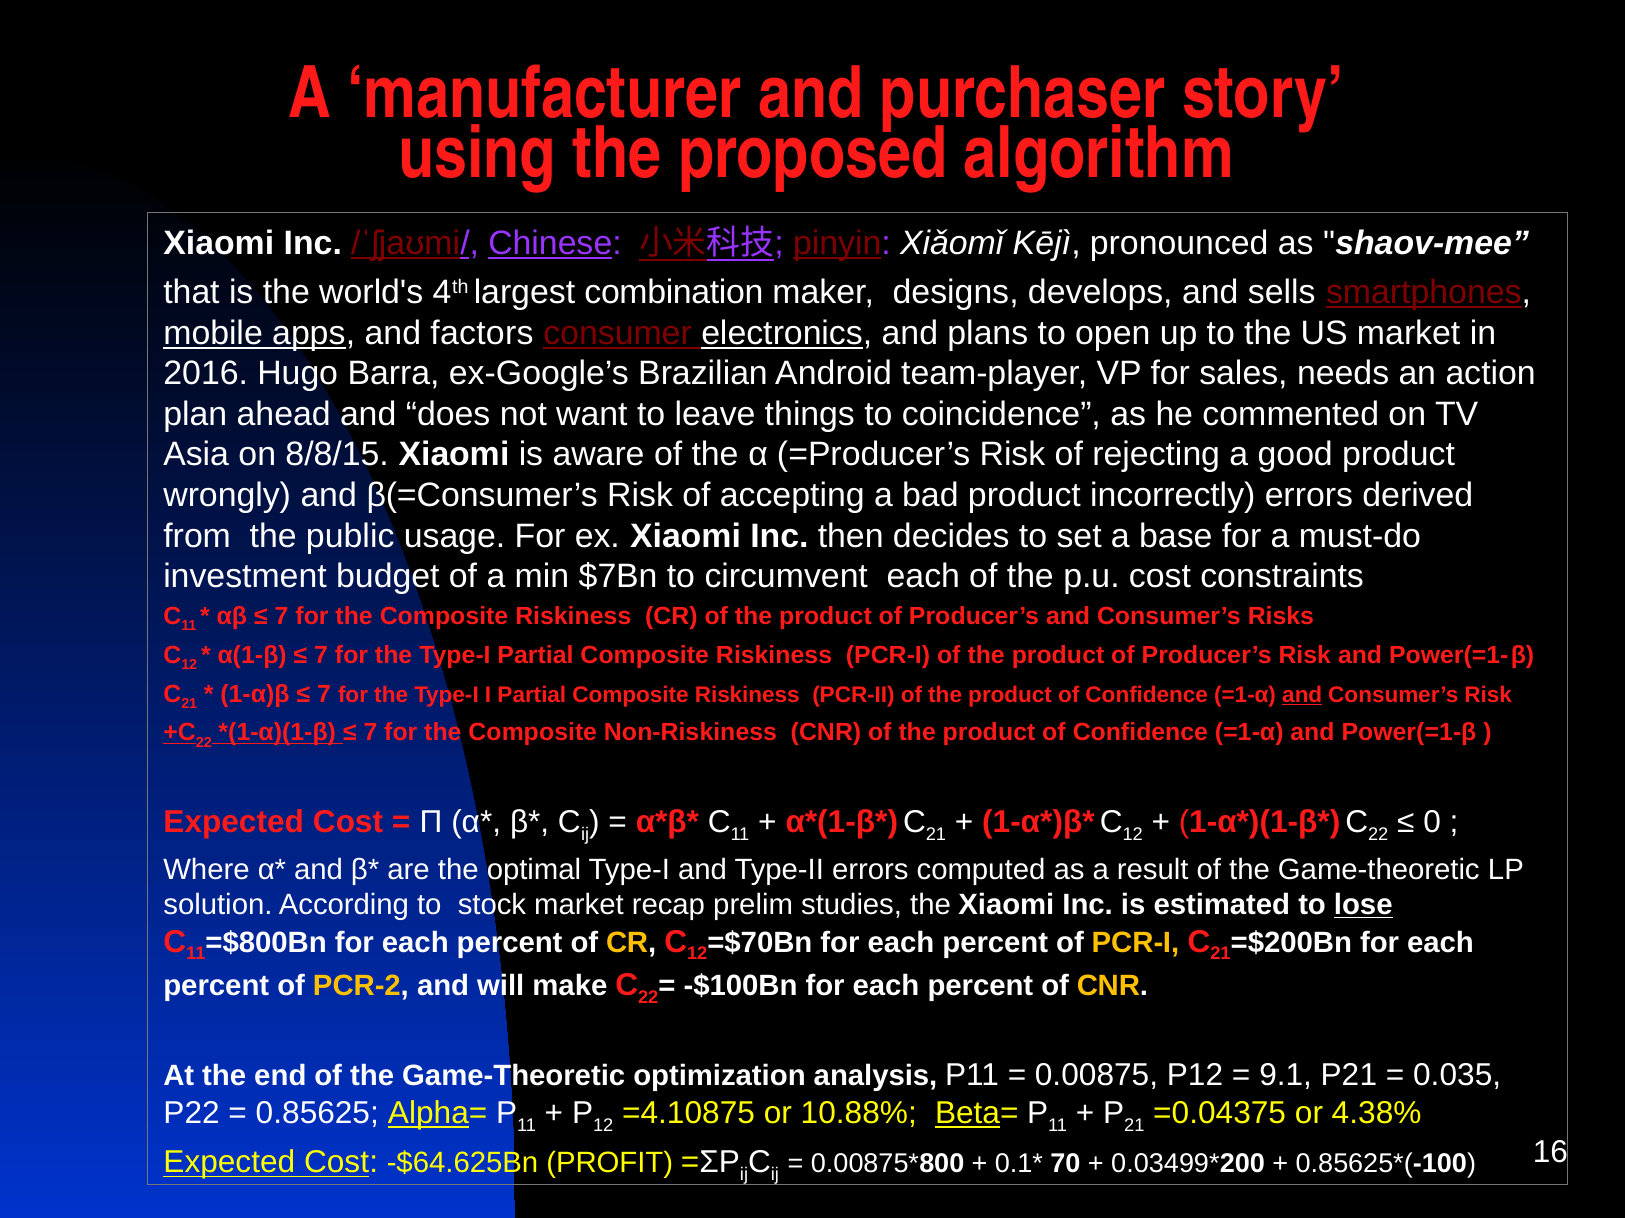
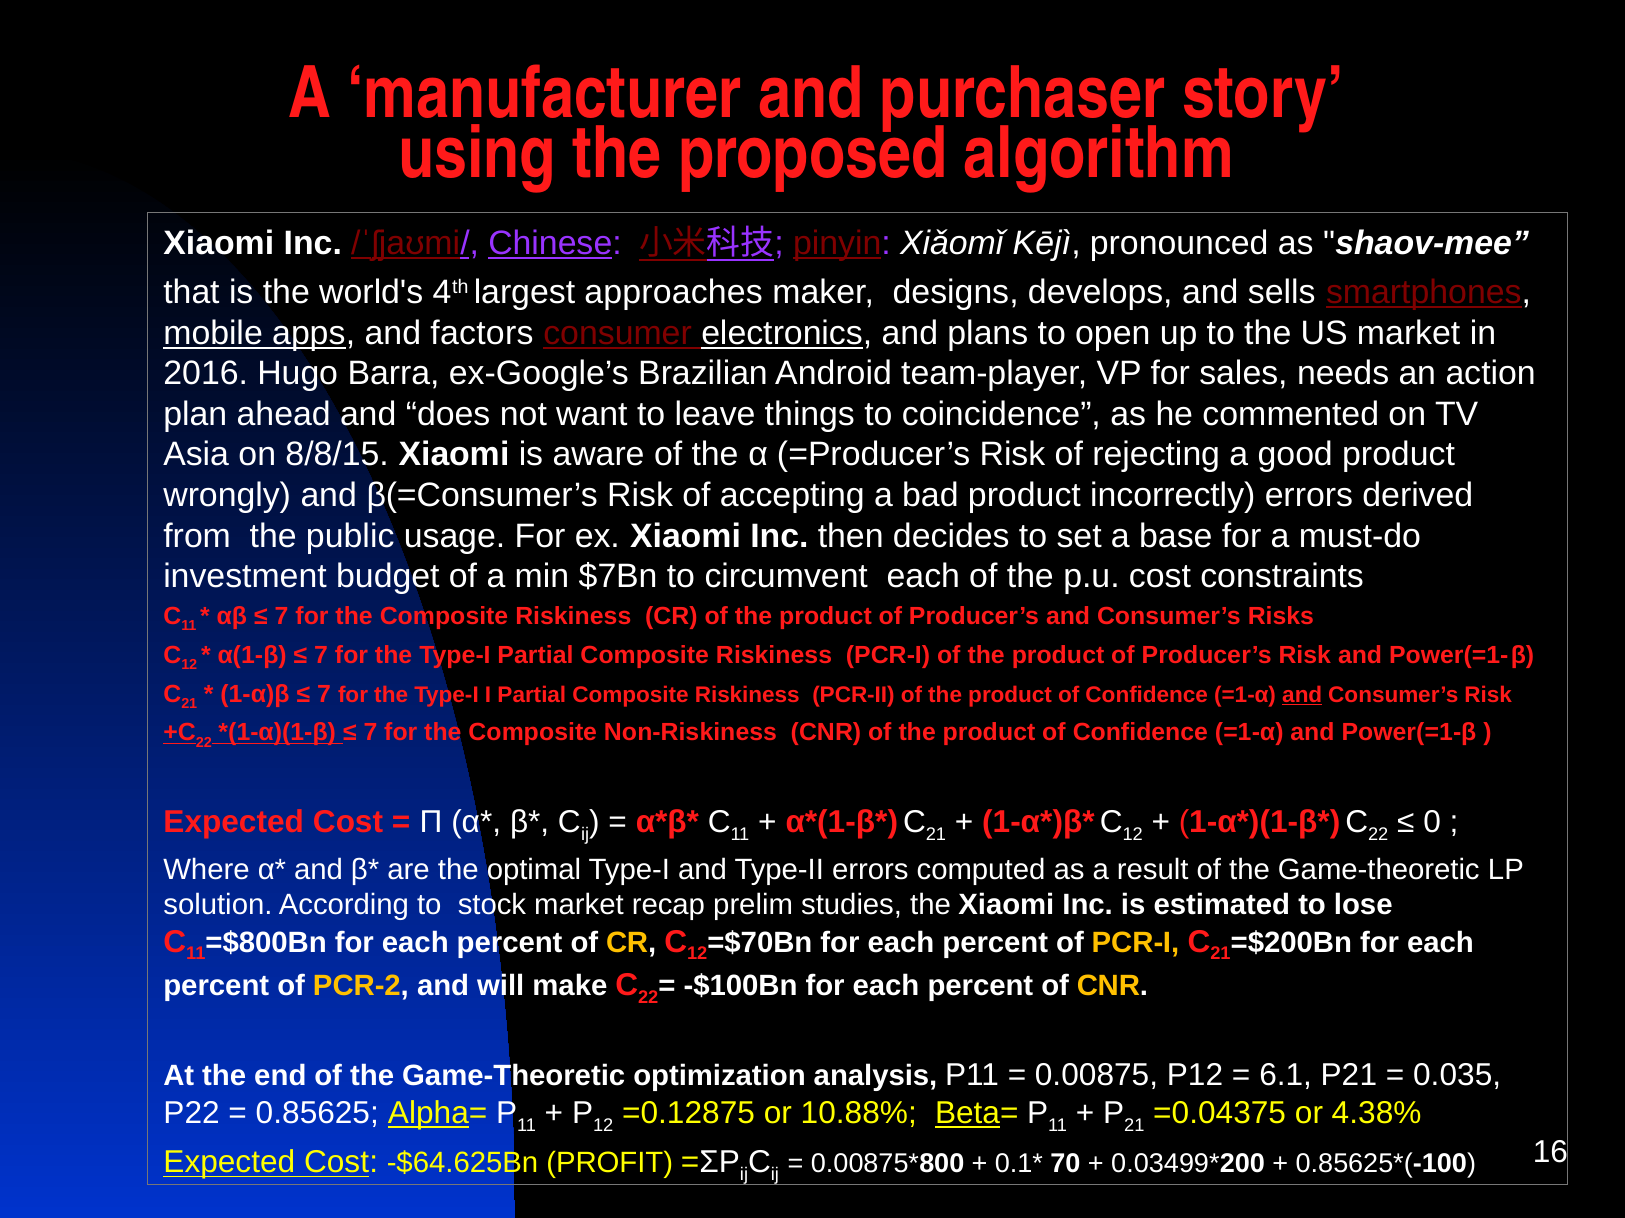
combination: combination -> approaches
lose underline: present -> none
9.1: 9.1 -> 6.1
=4.10875: =4.10875 -> =0.12875
